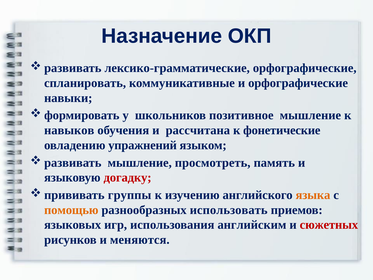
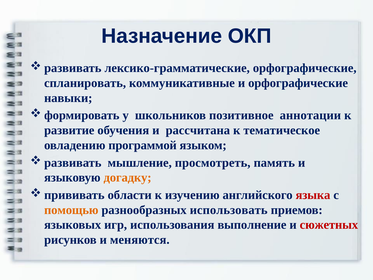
позитивное мышление: мышление -> аннотации
навыков: навыков -> развитие
фонетические: фонетические -> тематическое
упражнений: упражнений -> программой
догадку colour: red -> orange
группы: группы -> области
языка colour: orange -> red
английским: английским -> выполнение
